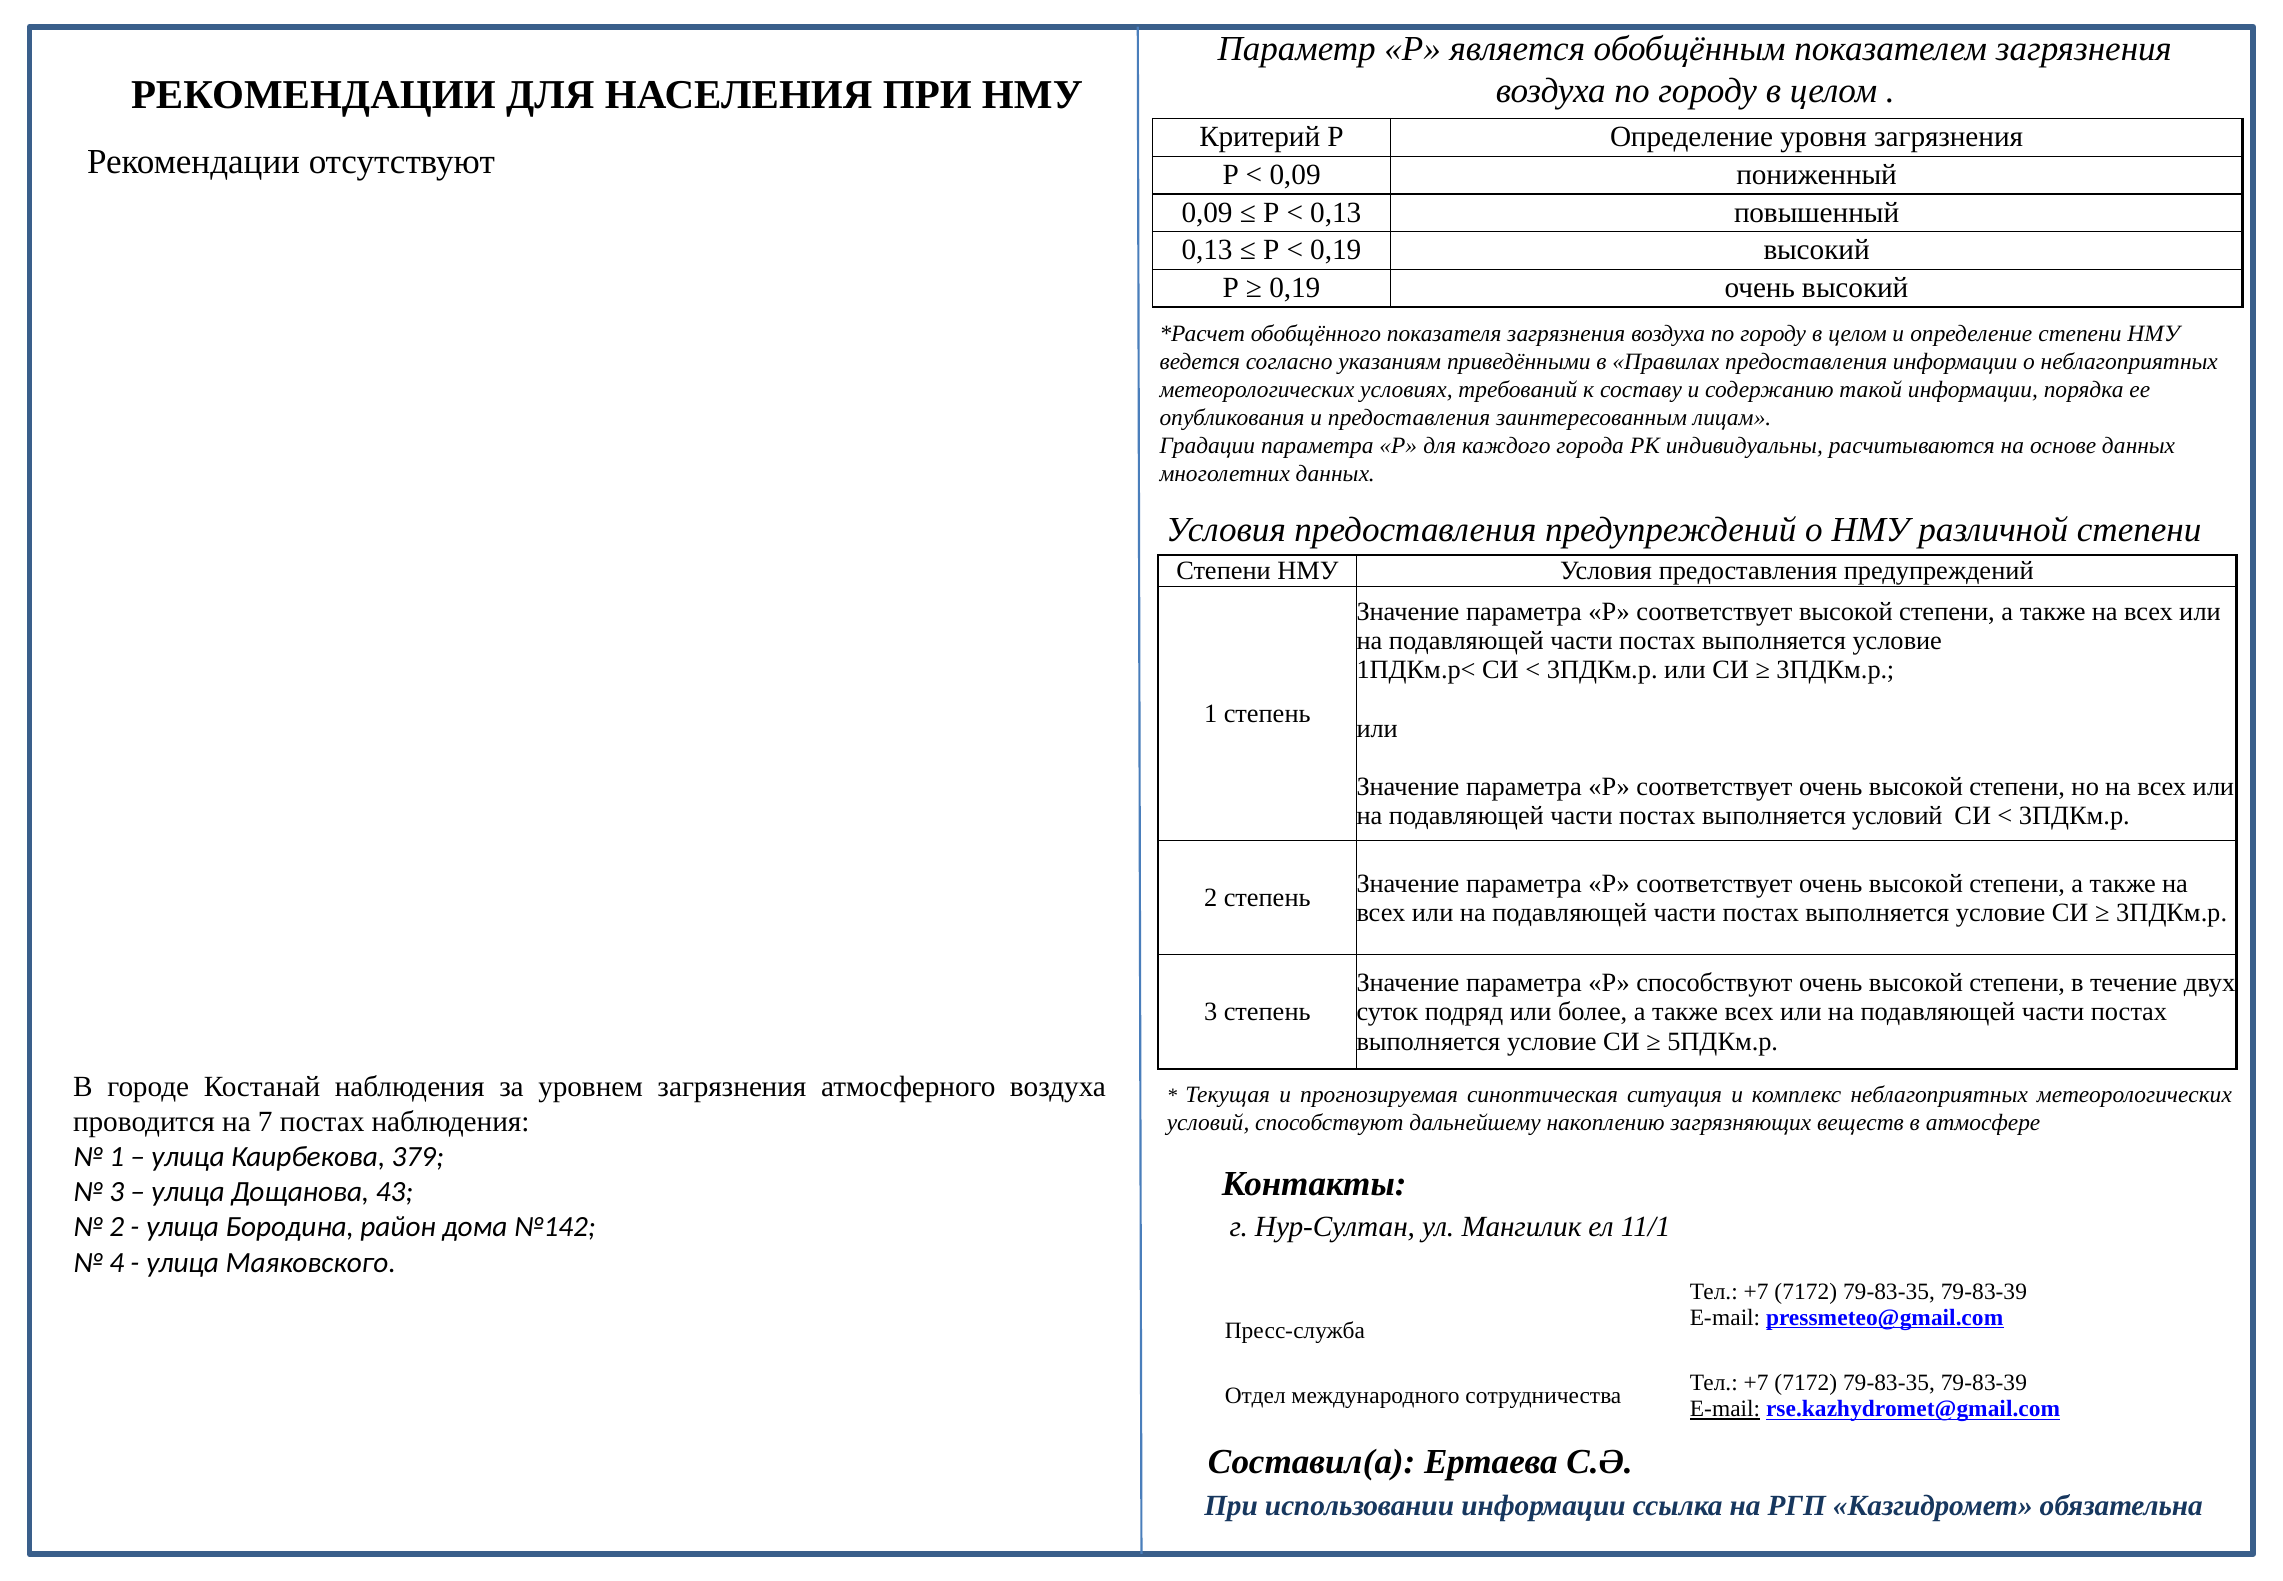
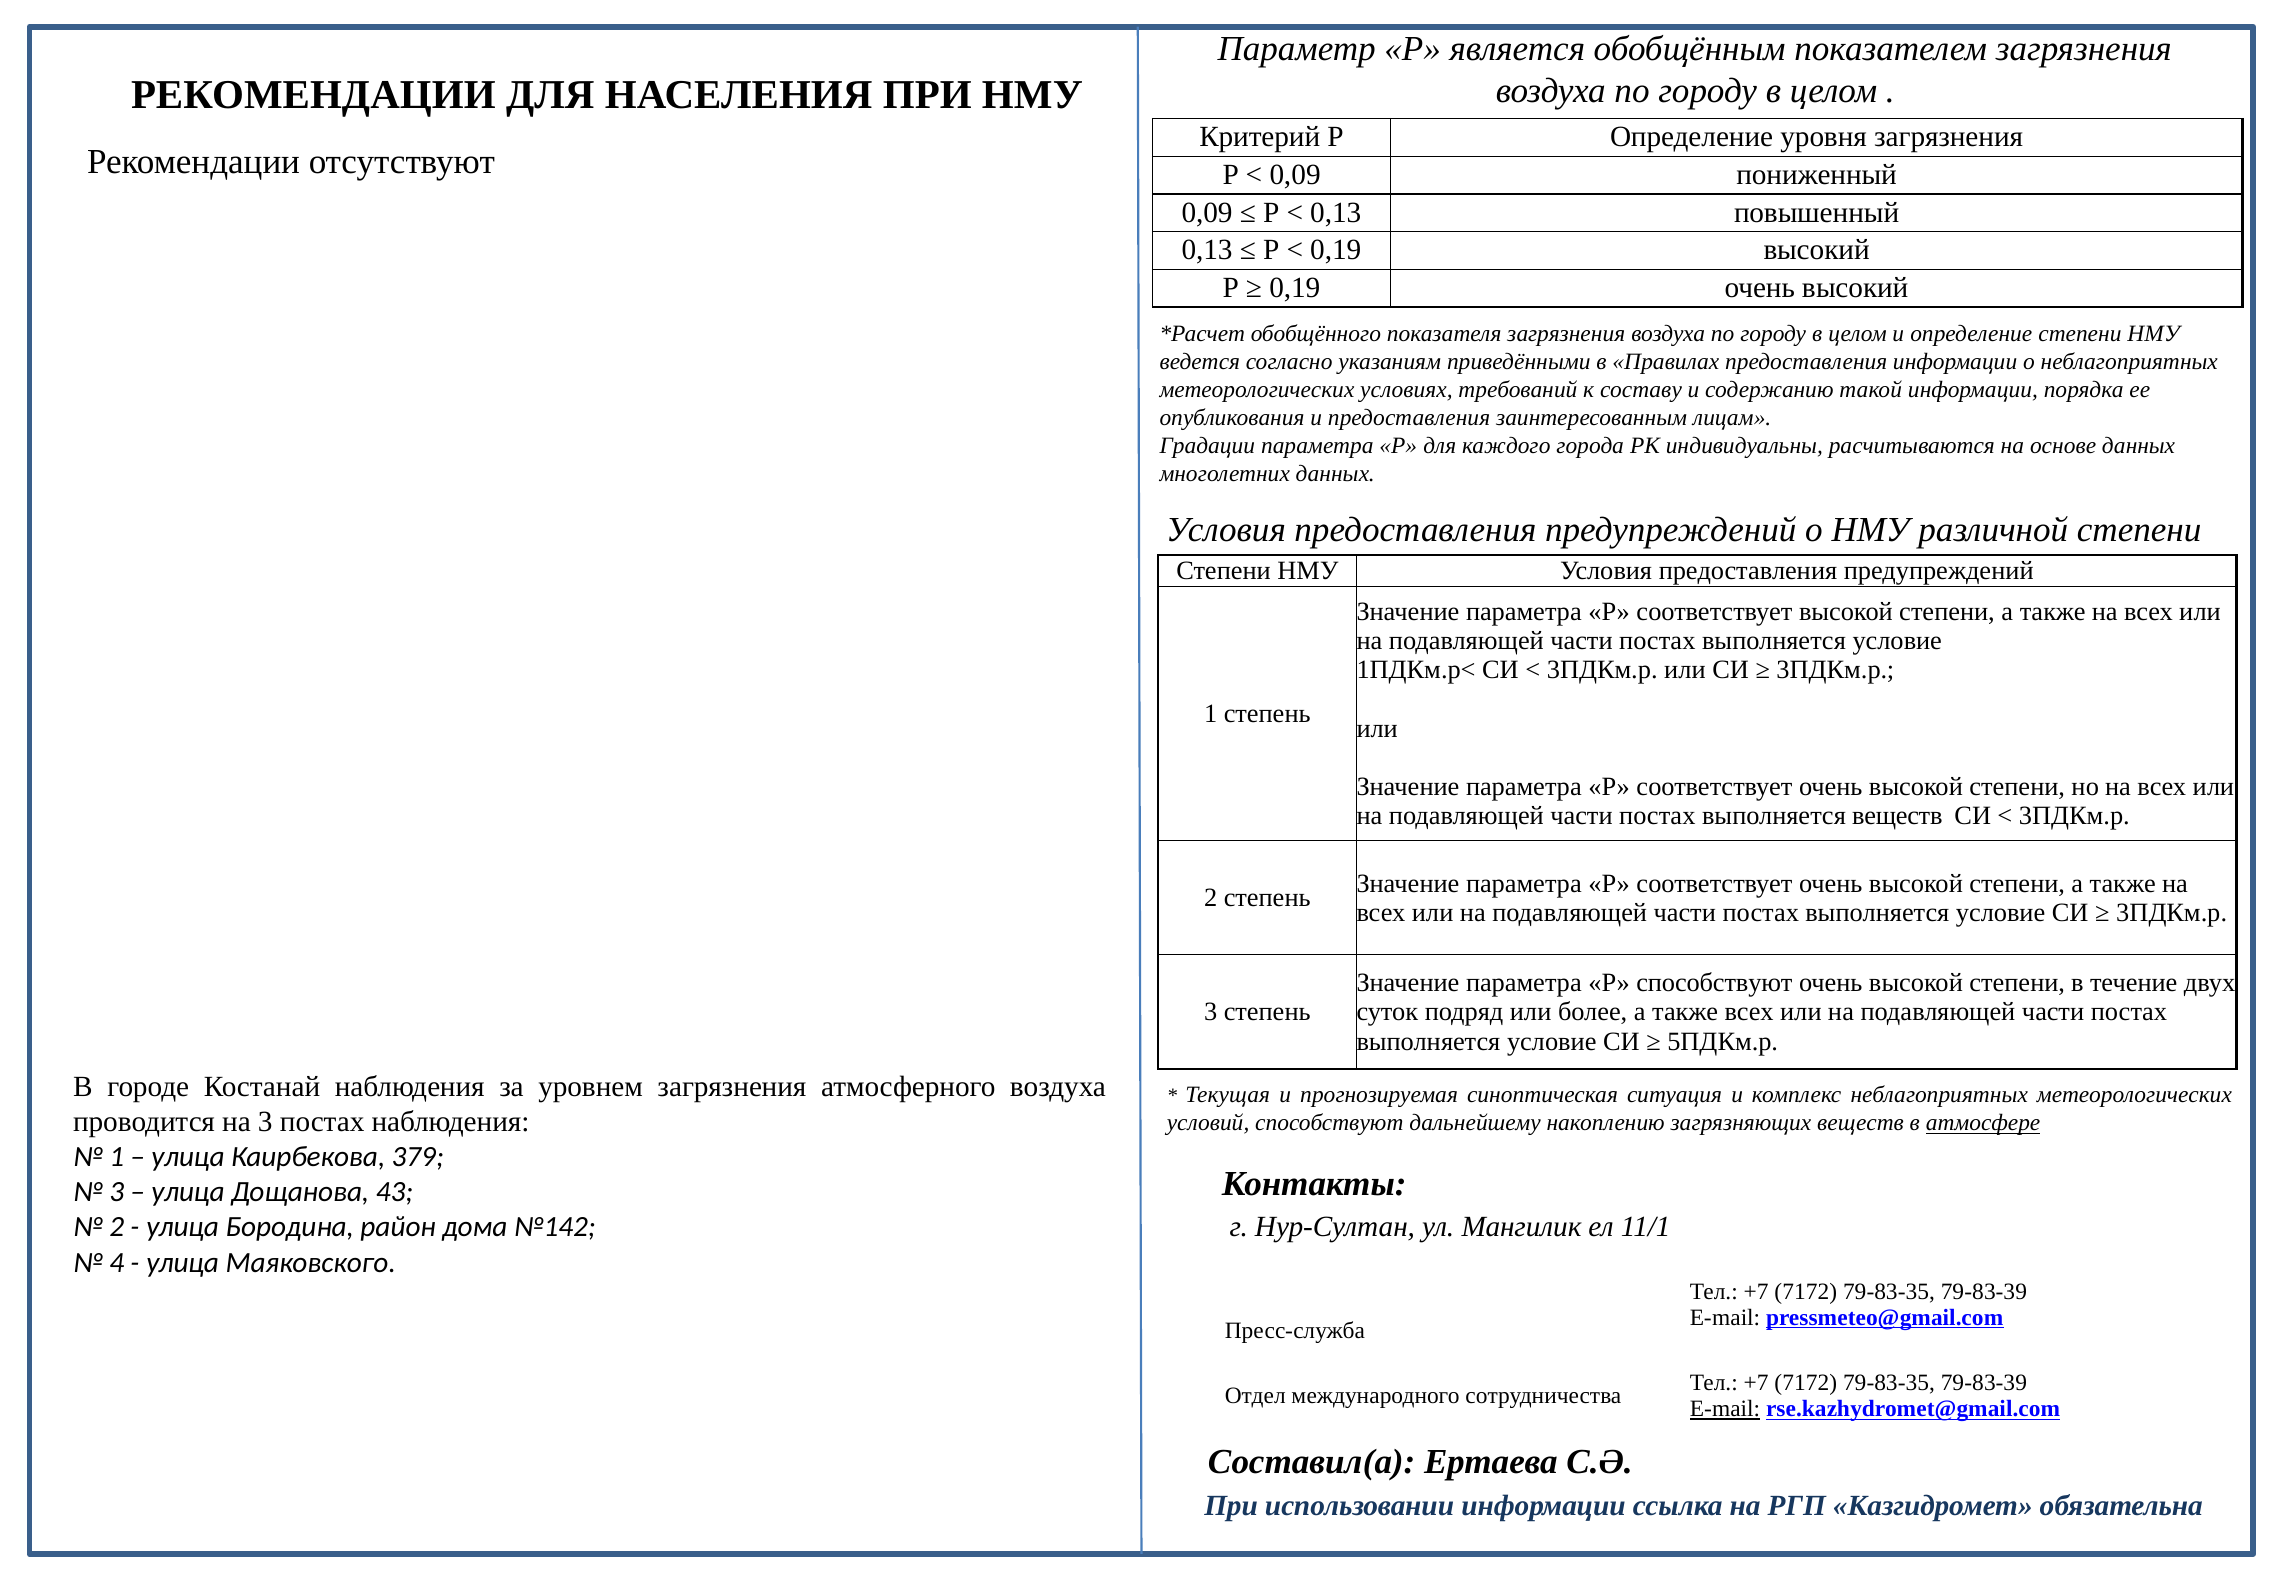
выполняется условий: условий -> веществ
на 7: 7 -> 3
атмосфере underline: none -> present
